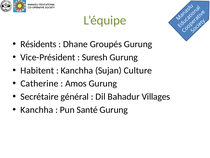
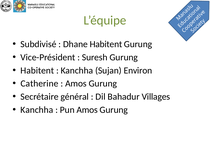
Résidents: Résidents -> Subdivisé
Dhane Groupés: Groupés -> Habitent
Culture: Culture -> Environ
Pun Santé: Santé -> Amos
